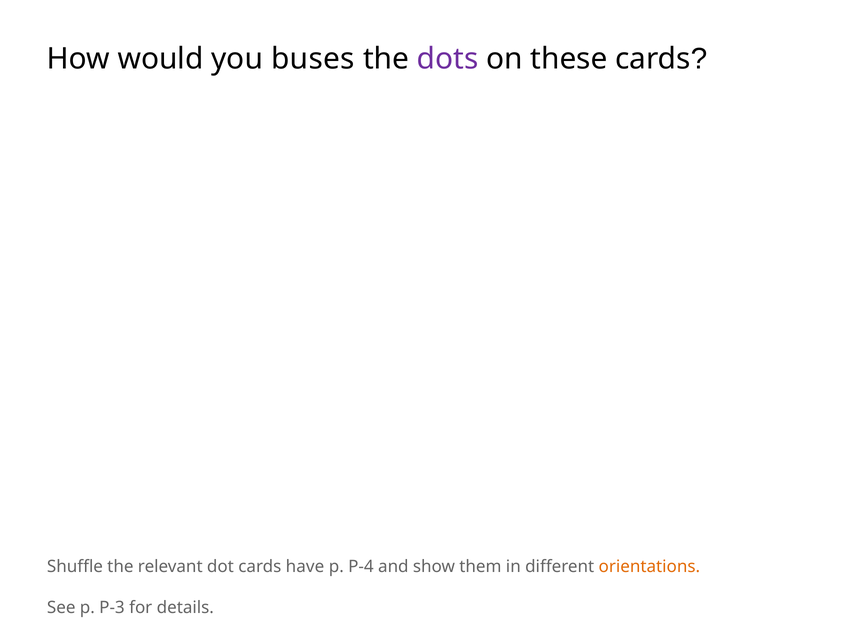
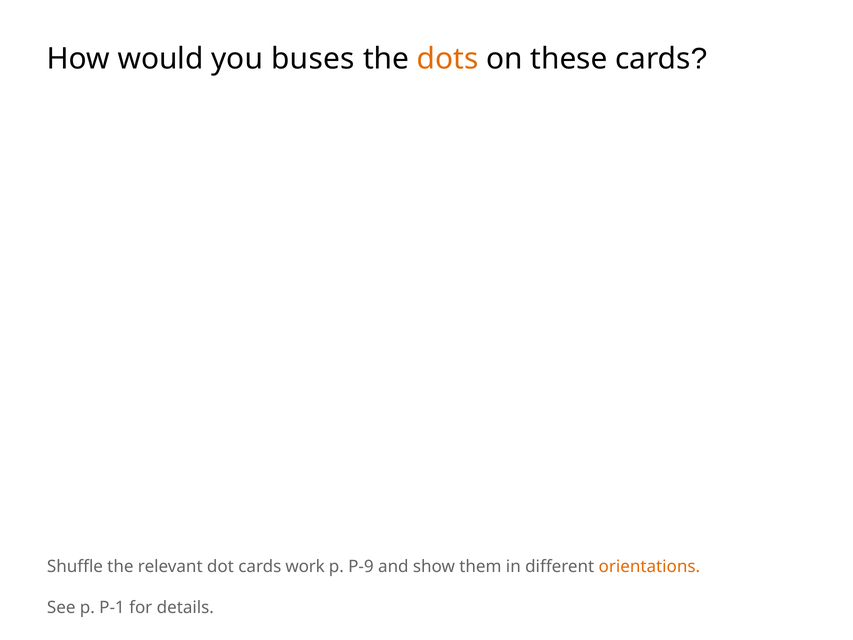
dots colour: purple -> orange
have: have -> work
P-4: P-4 -> P-9
P-3: P-3 -> P-1
